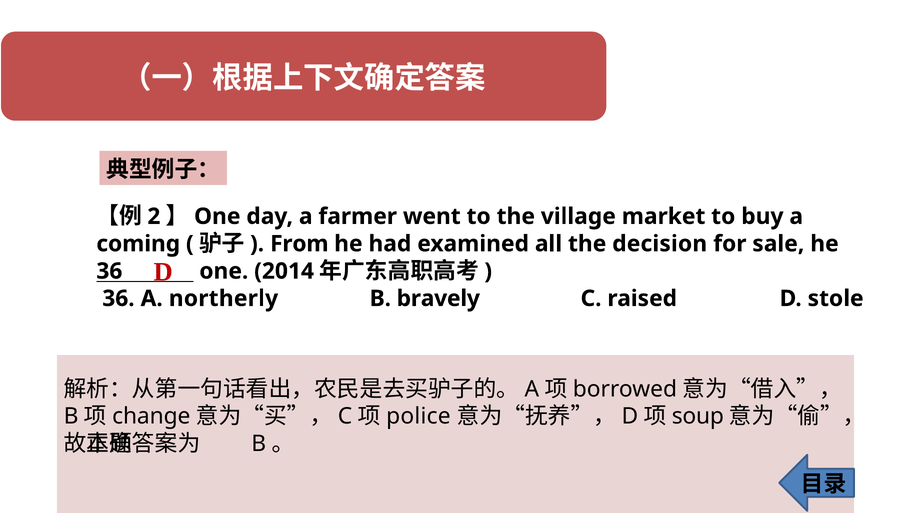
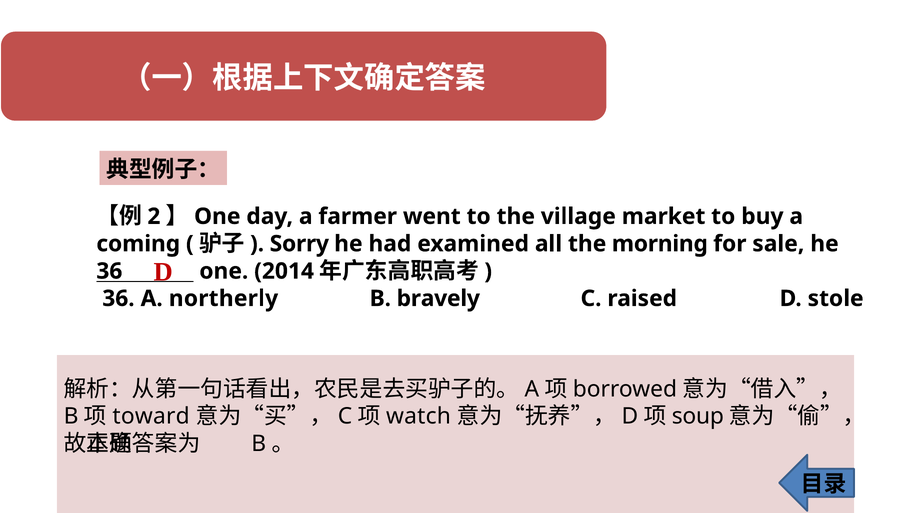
From: From -> Sorry
decision: decision -> morning
change: change -> toward
police: police -> watch
